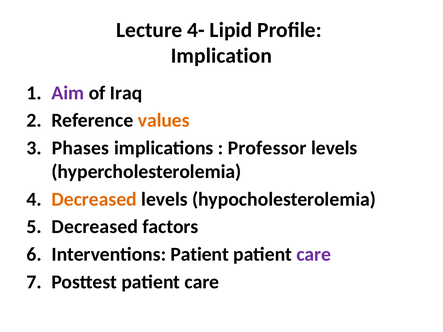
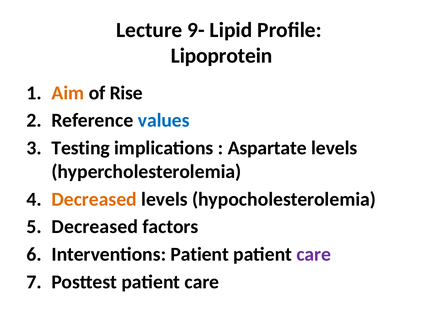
4-: 4- -> 9-
Implication: Implication -> Lipoprotein
Aim colour: purple -> orange
Iraq: Iraq -> Rise
values colour: orange -> blue
Phases: Phases -> Testing
Professor: Professor -> Aspartate
